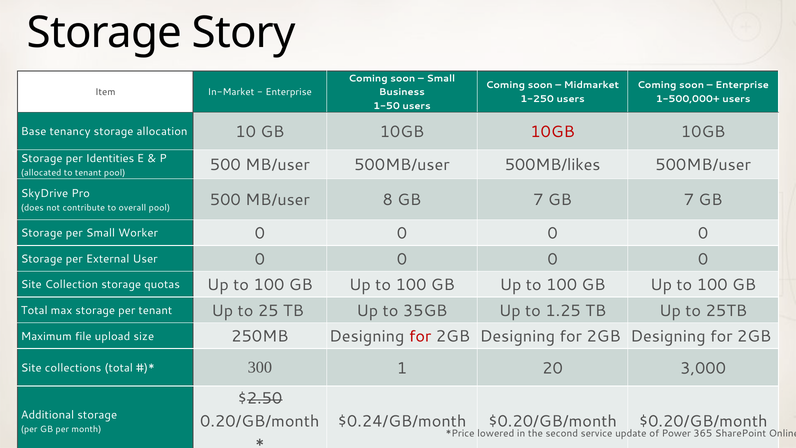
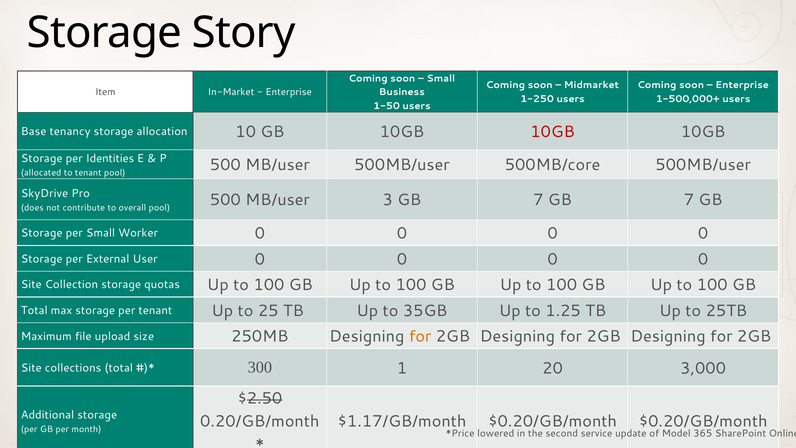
500MB/likes: 500MB/likes -> 500MB/core
8: 8 -> 3
for at (420, 336) colour: red -> orange
$0.24/GB/month: $0.24/GB/month -> $1.17/GB/month
Power: Power -> Model
